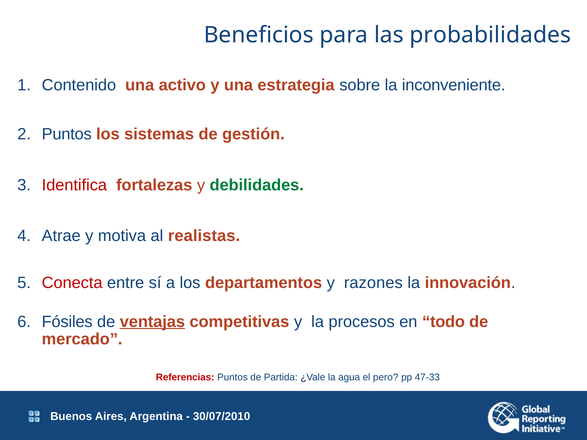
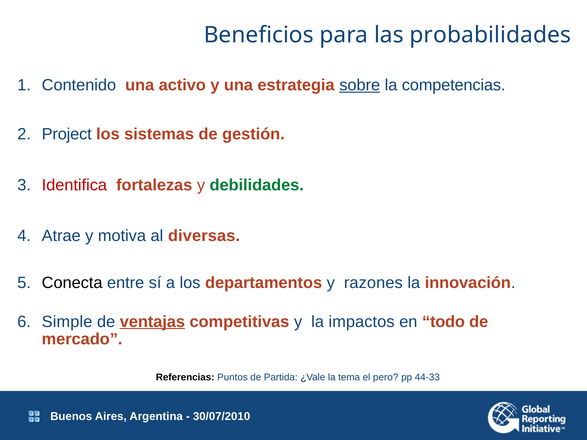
sobre underline: none -> present
inconveniente: inconveniente -> competencias
Puntos at (67, 134): Puntos -> Project
realistas: realistas -> diversas
Conecta colour: red -> black
Fósiles: Fósiles -> Simple
procesos: procesos -> impactos
Referencias colour: red -> black
agua: agua -> tema
47-33: 47-33 -> 44-33
